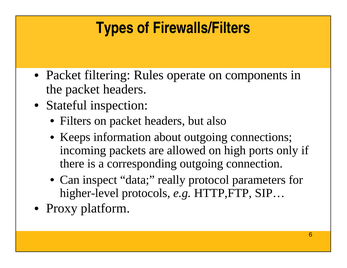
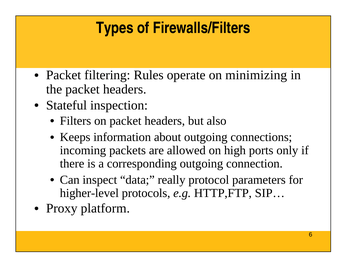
components: components -> minimizing
